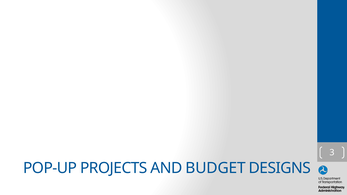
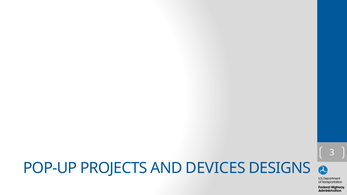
BUDGET: BUDGET -> DEVICES
